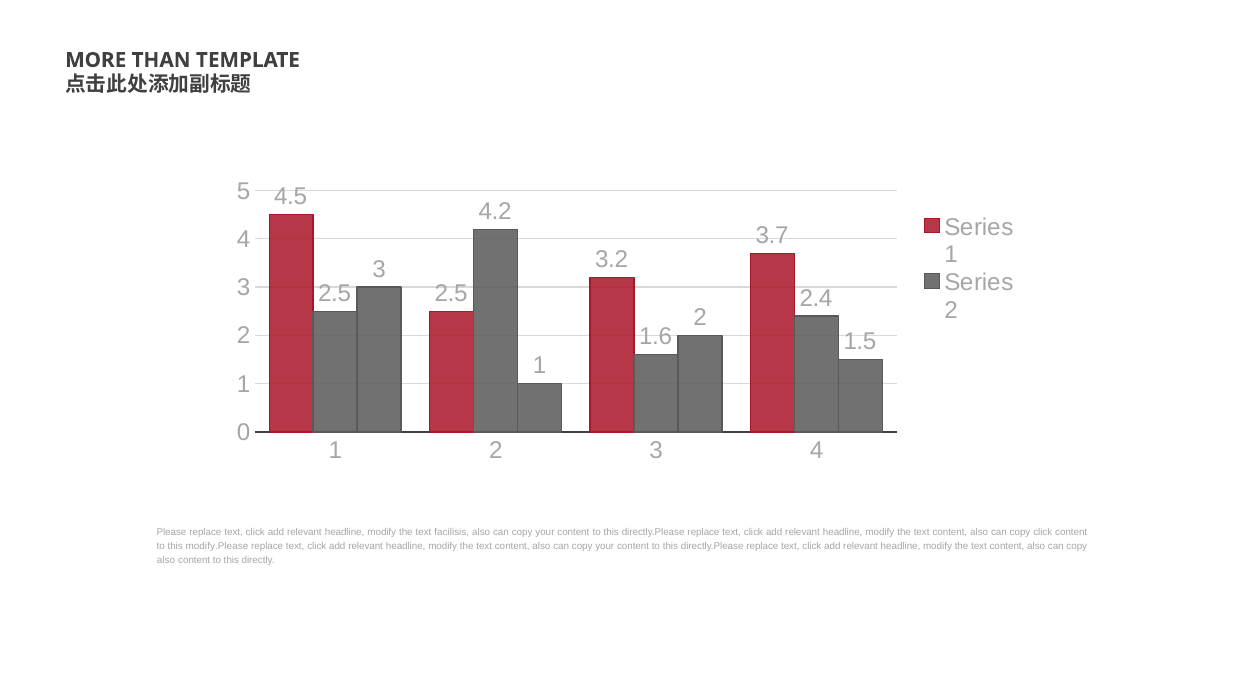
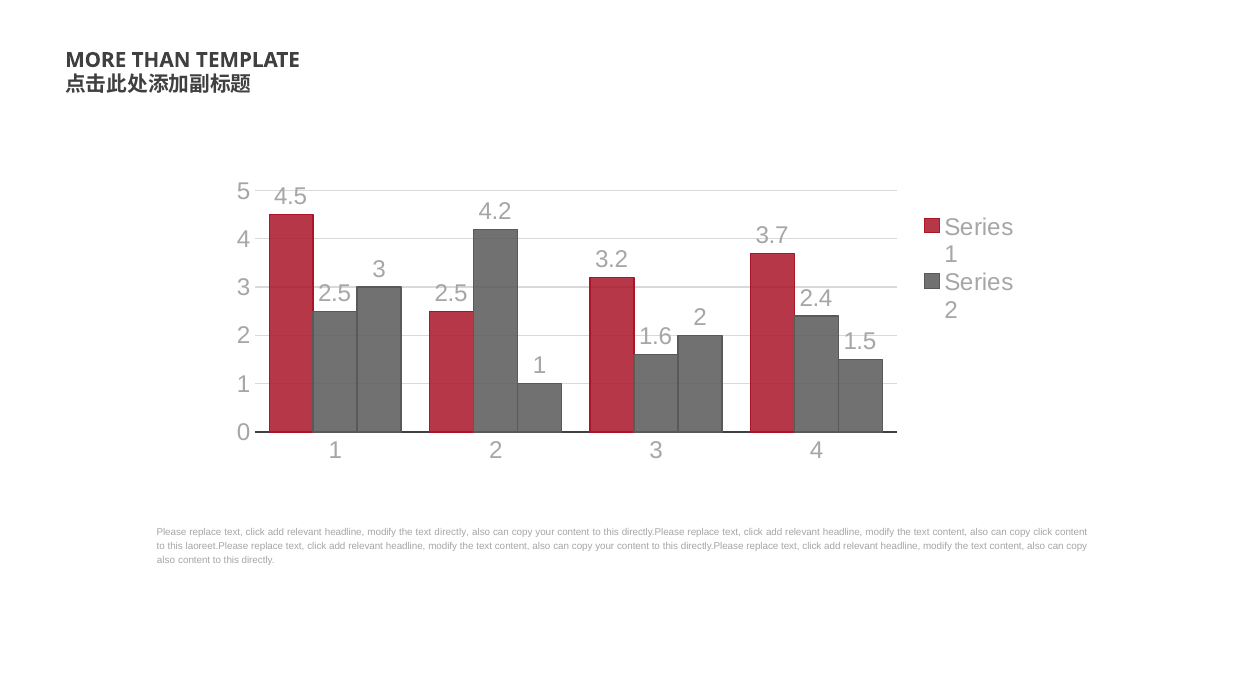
text facilisis: facilisis -> directly
modify.Please: modify.Please -> laoreet.Please
